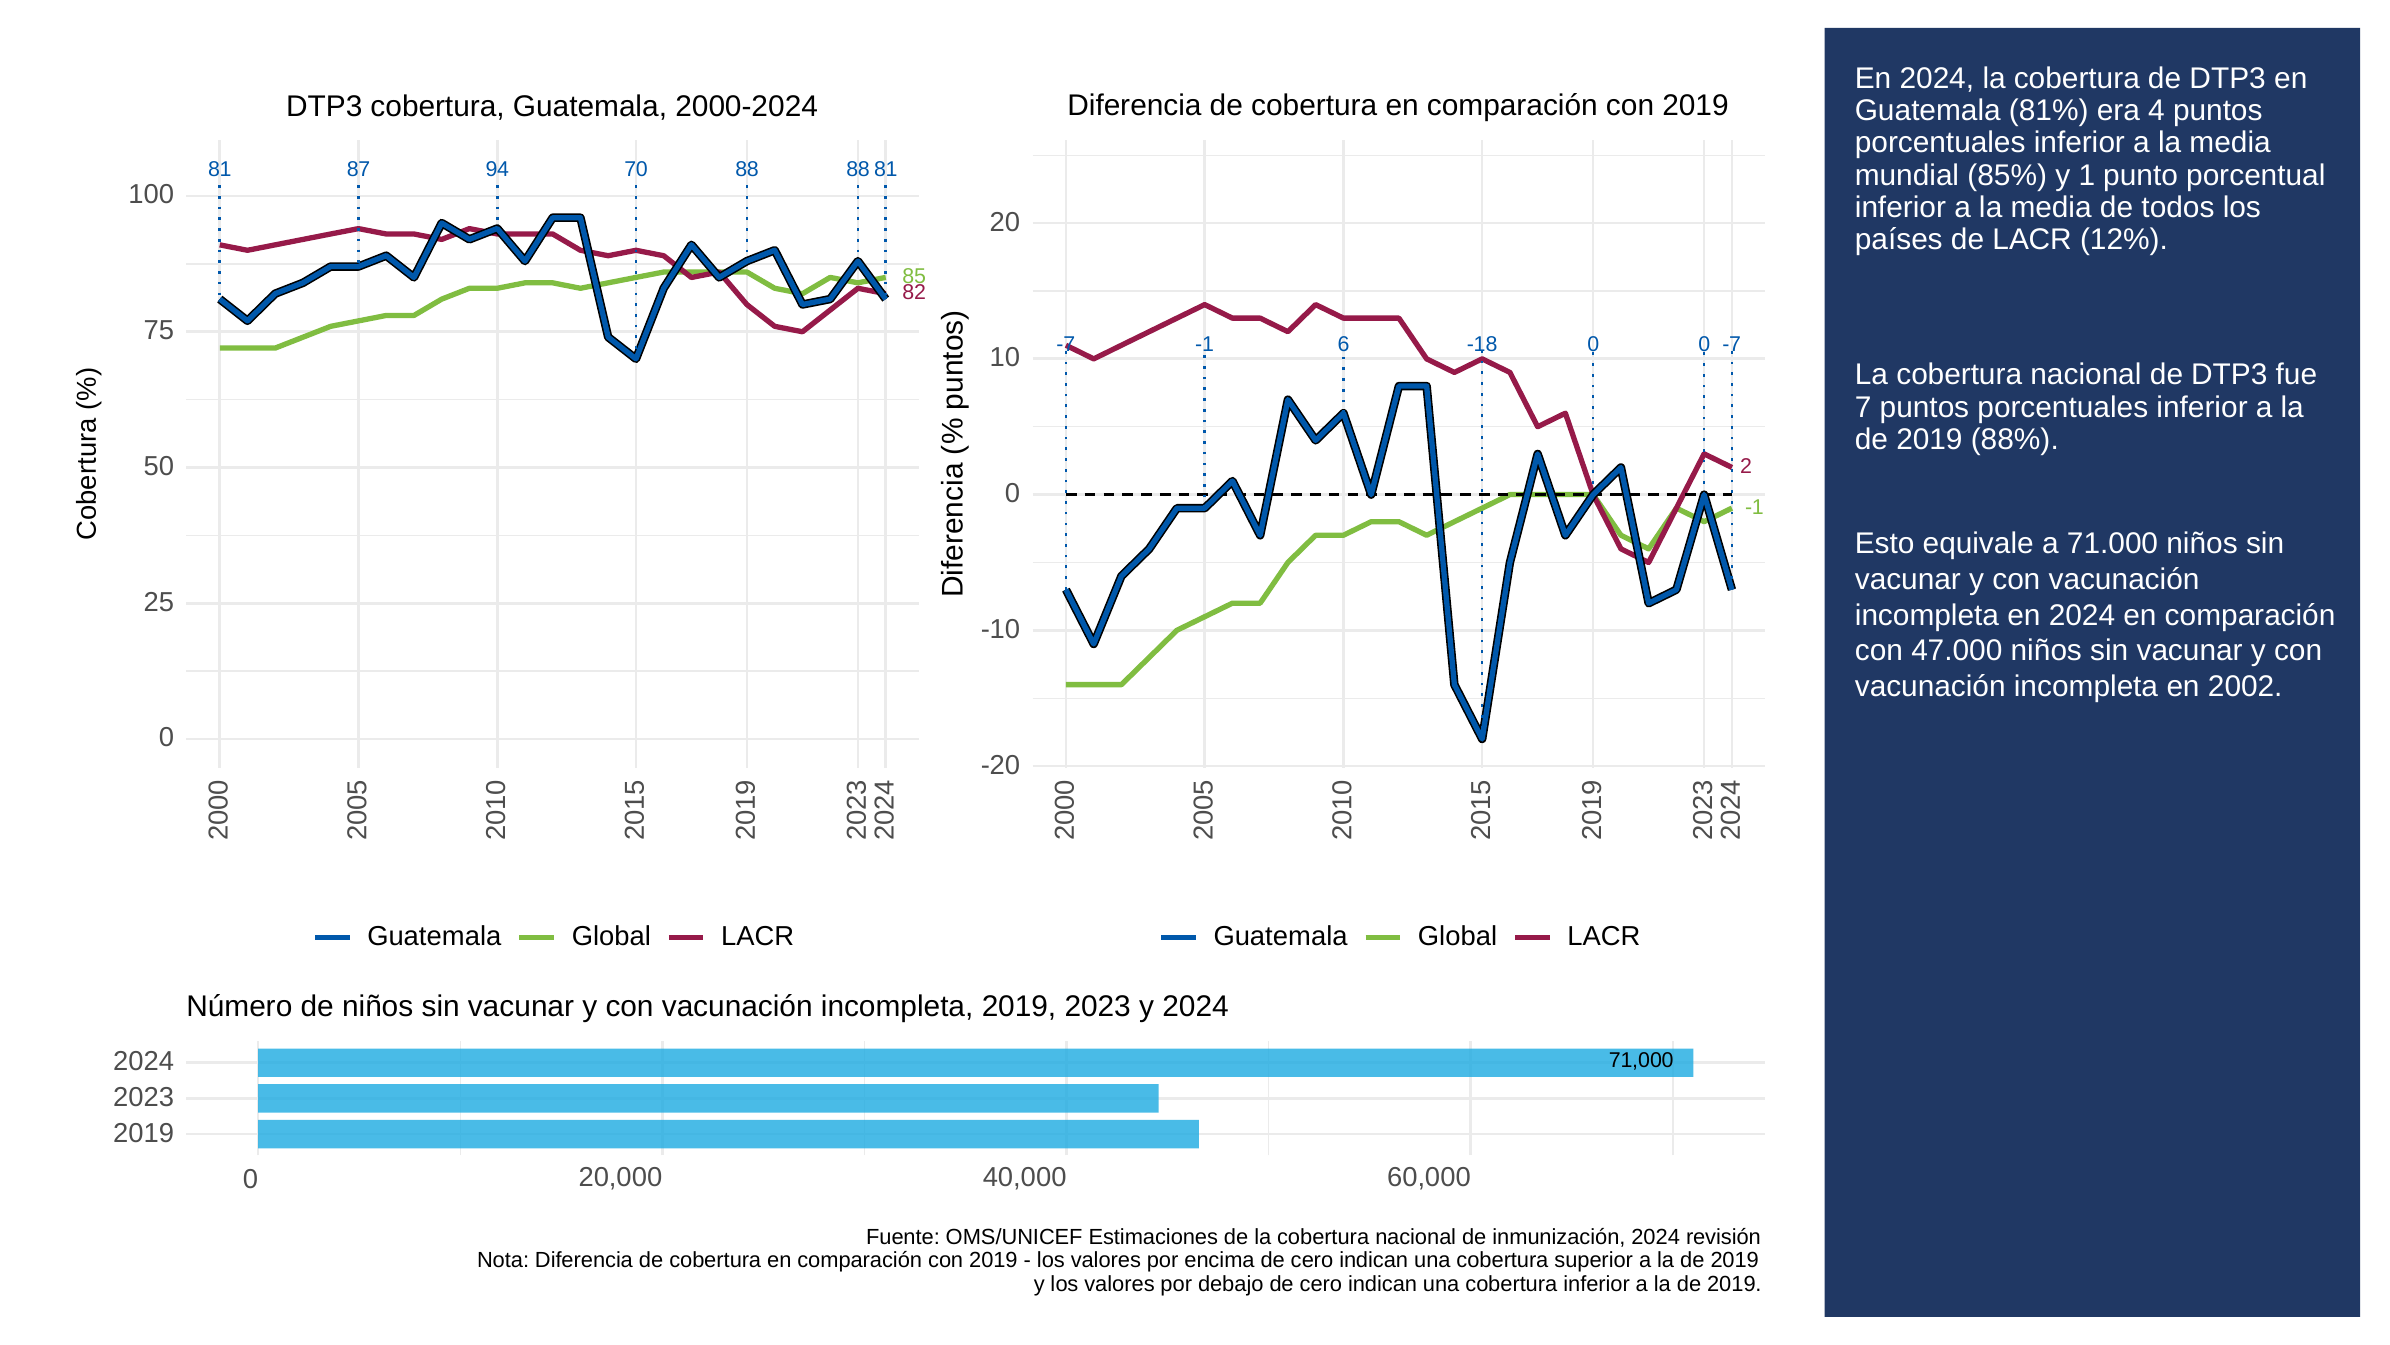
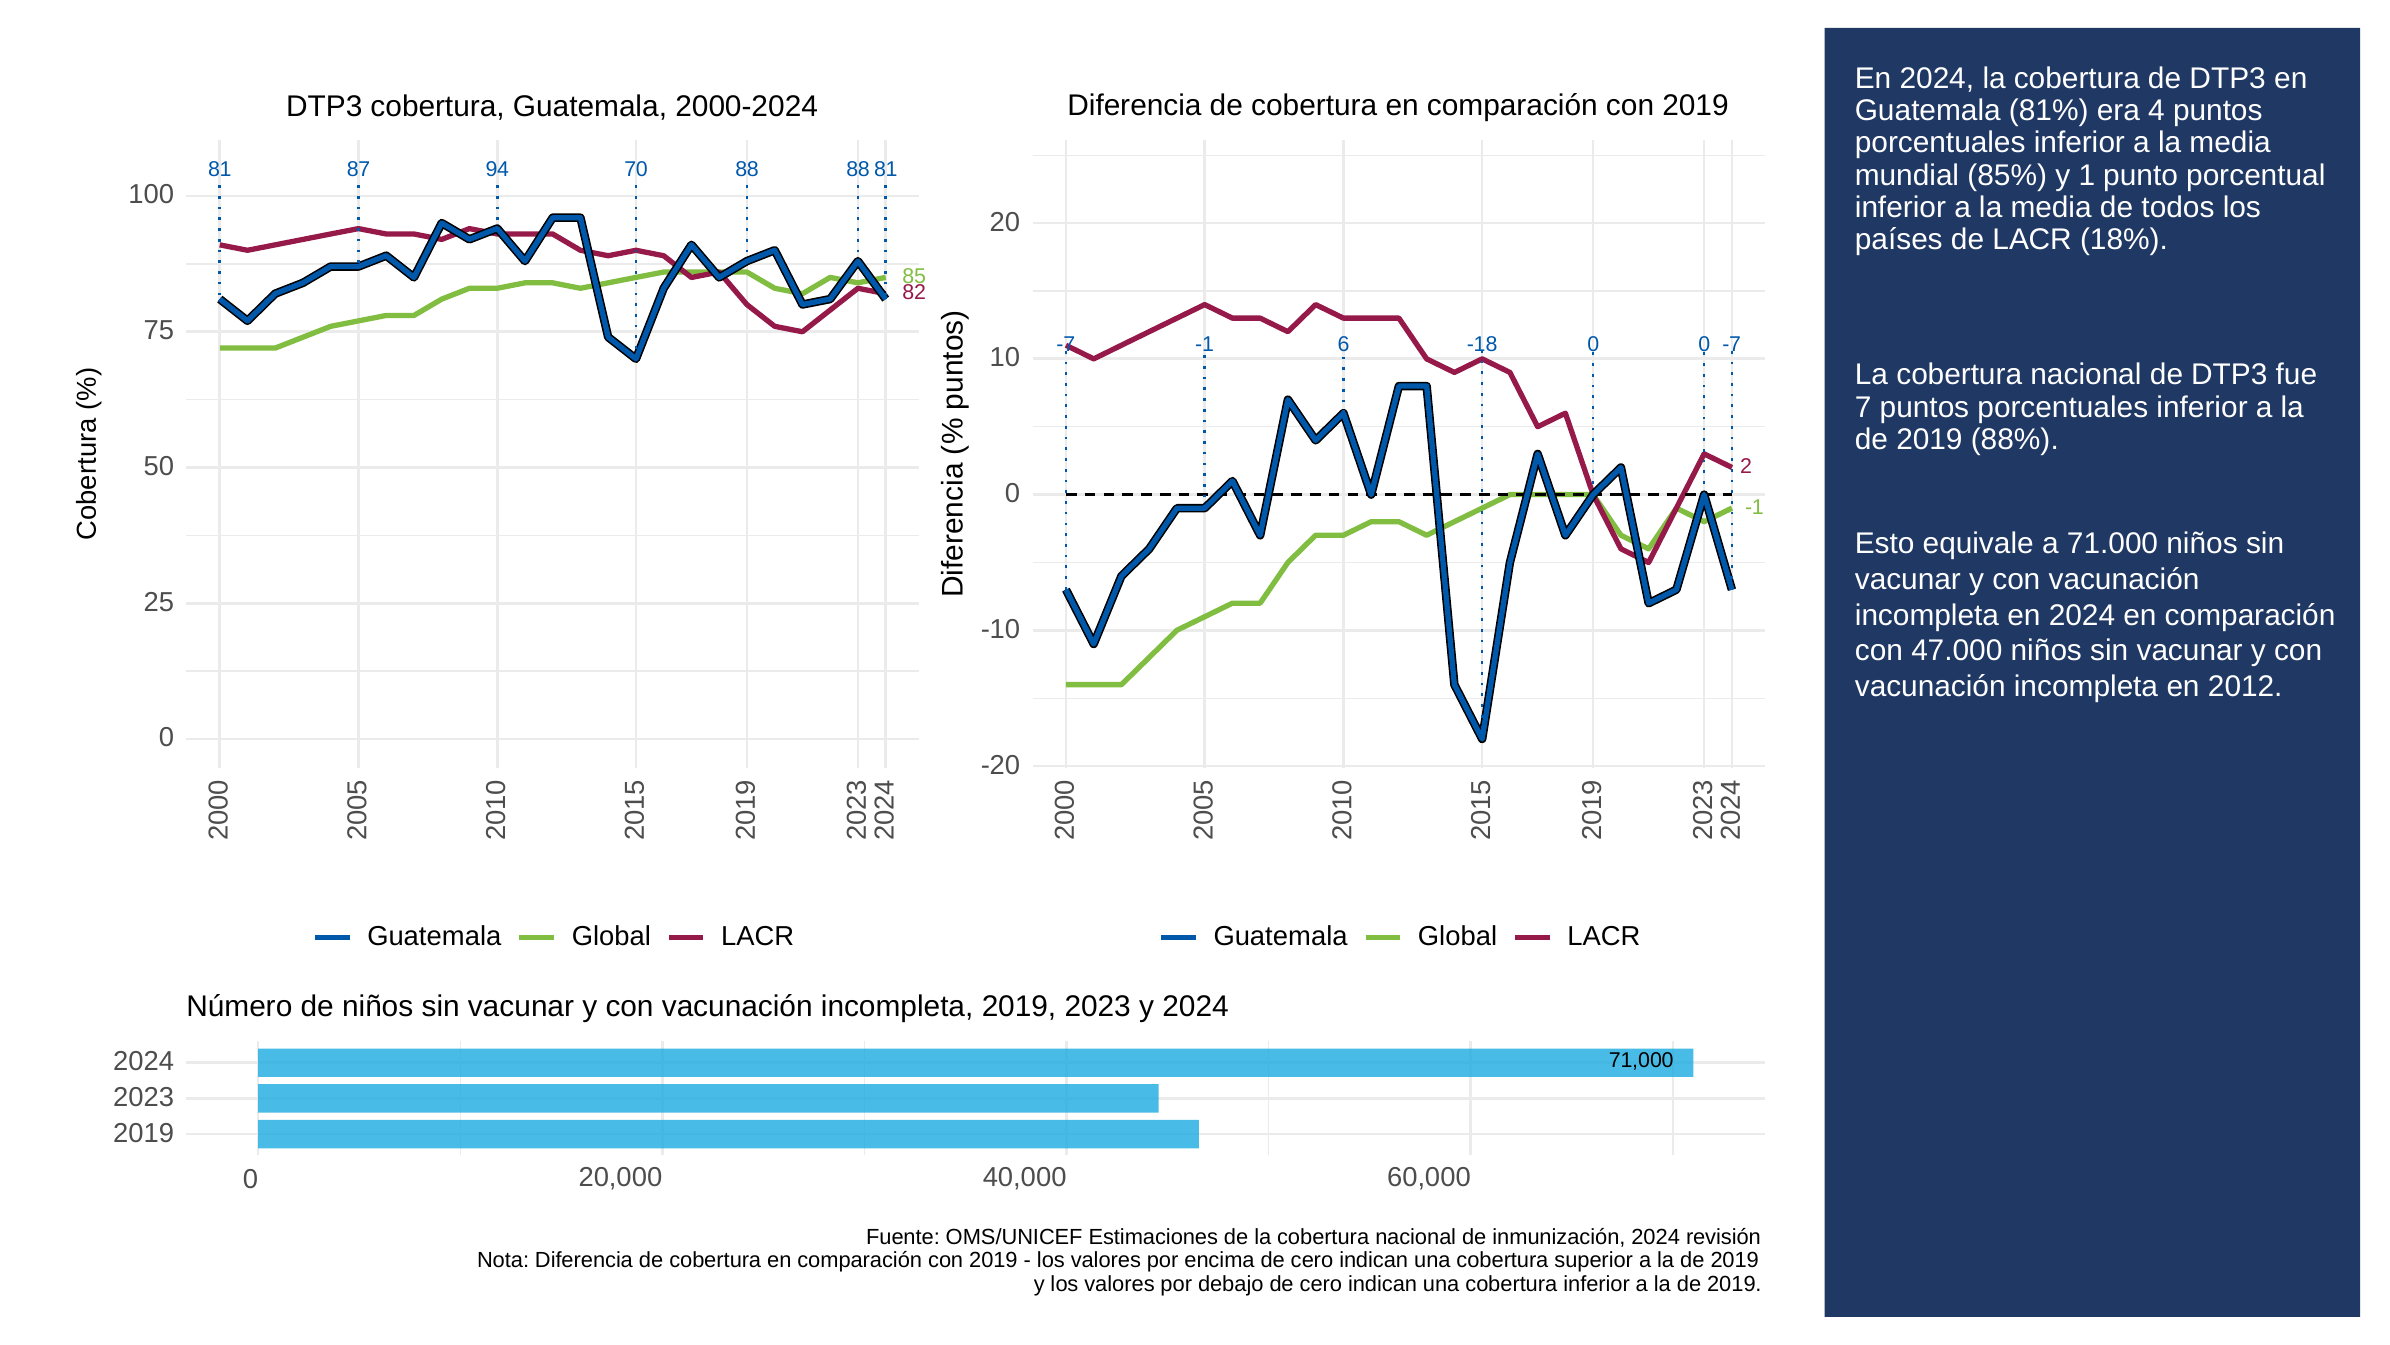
12%: 12% -> 18%
2002: 2002 -> 2012
